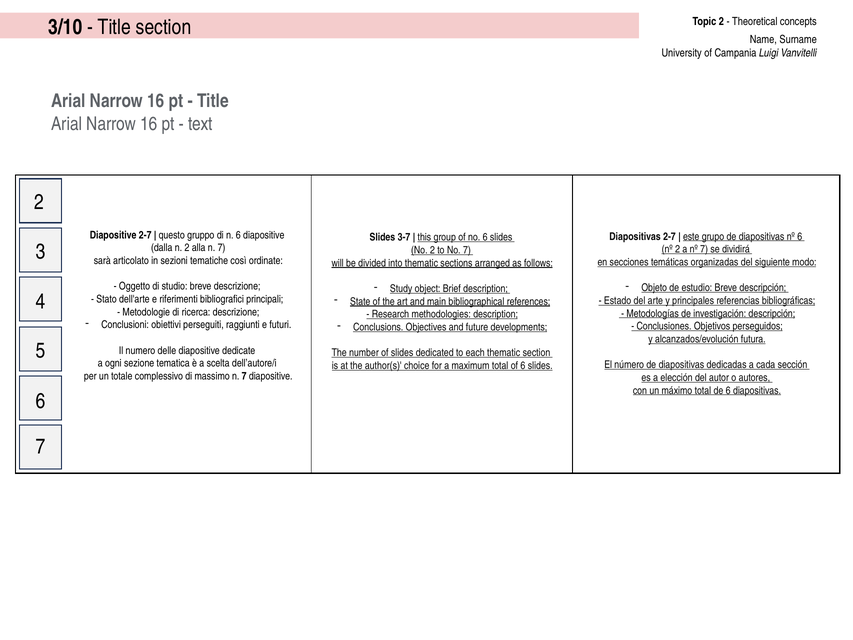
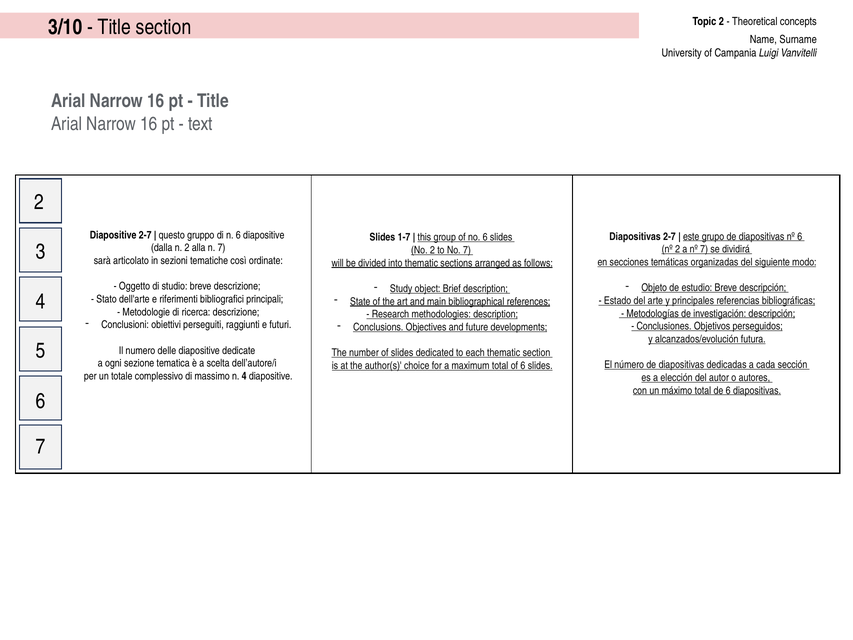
3-7: 3-7 -> 1-7
massimo n 7: 7 -> 4
